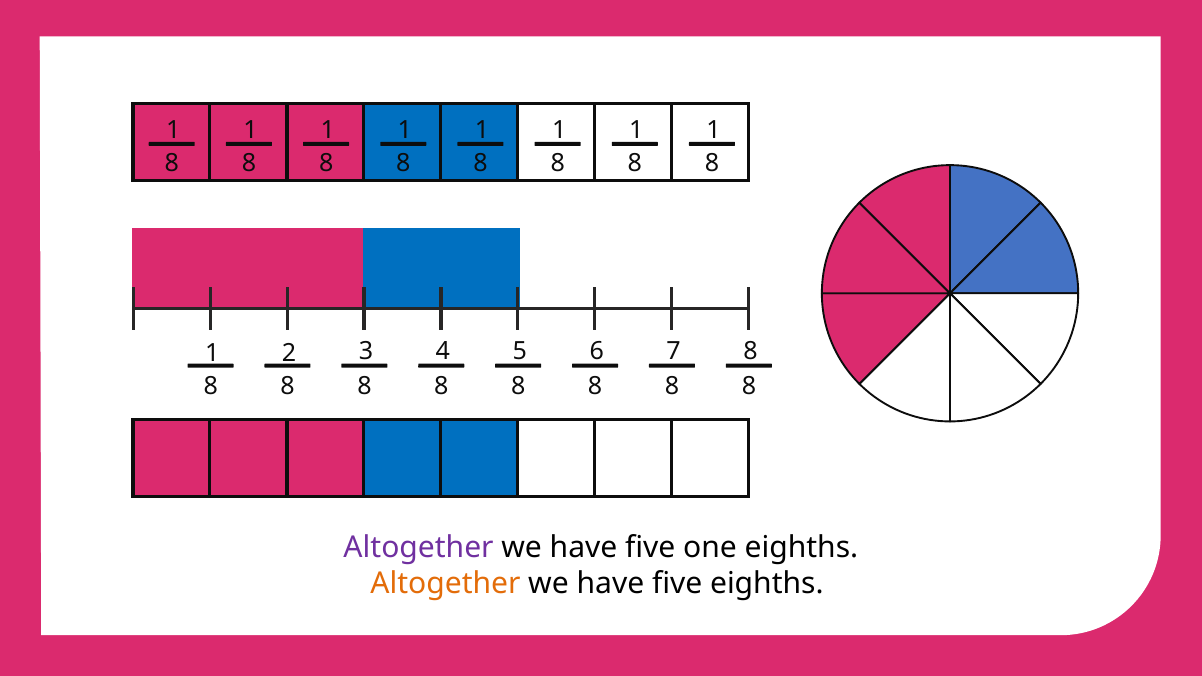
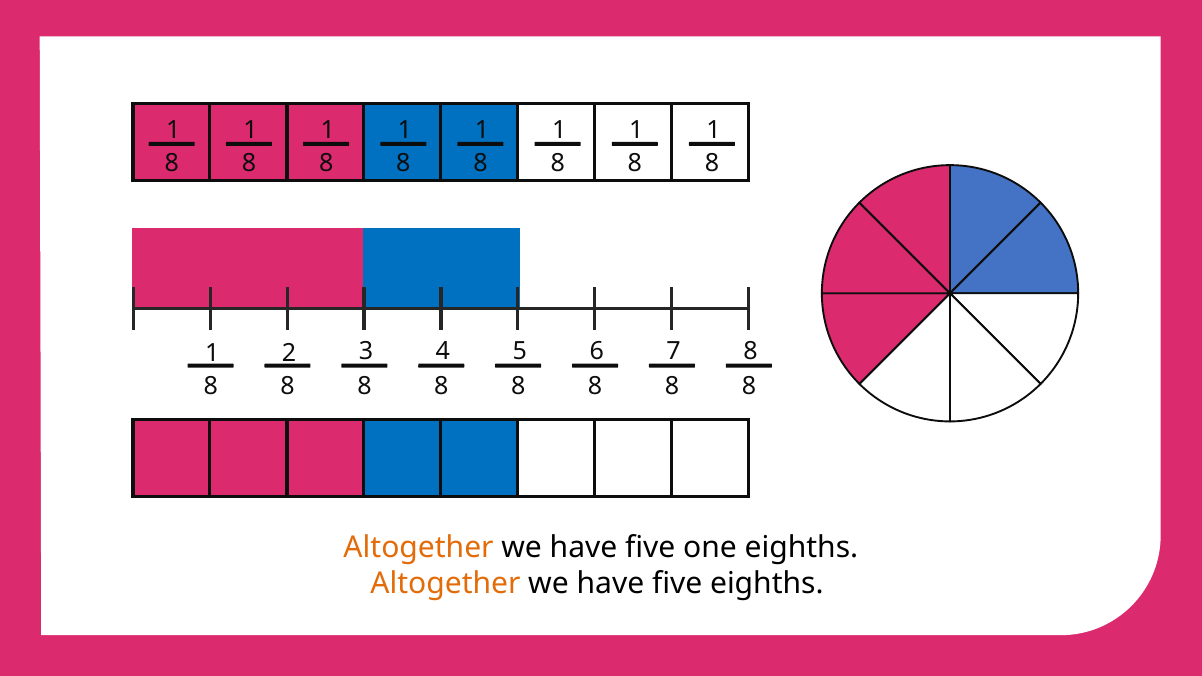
Altogether at (419, 548) colour: purple -> orange
